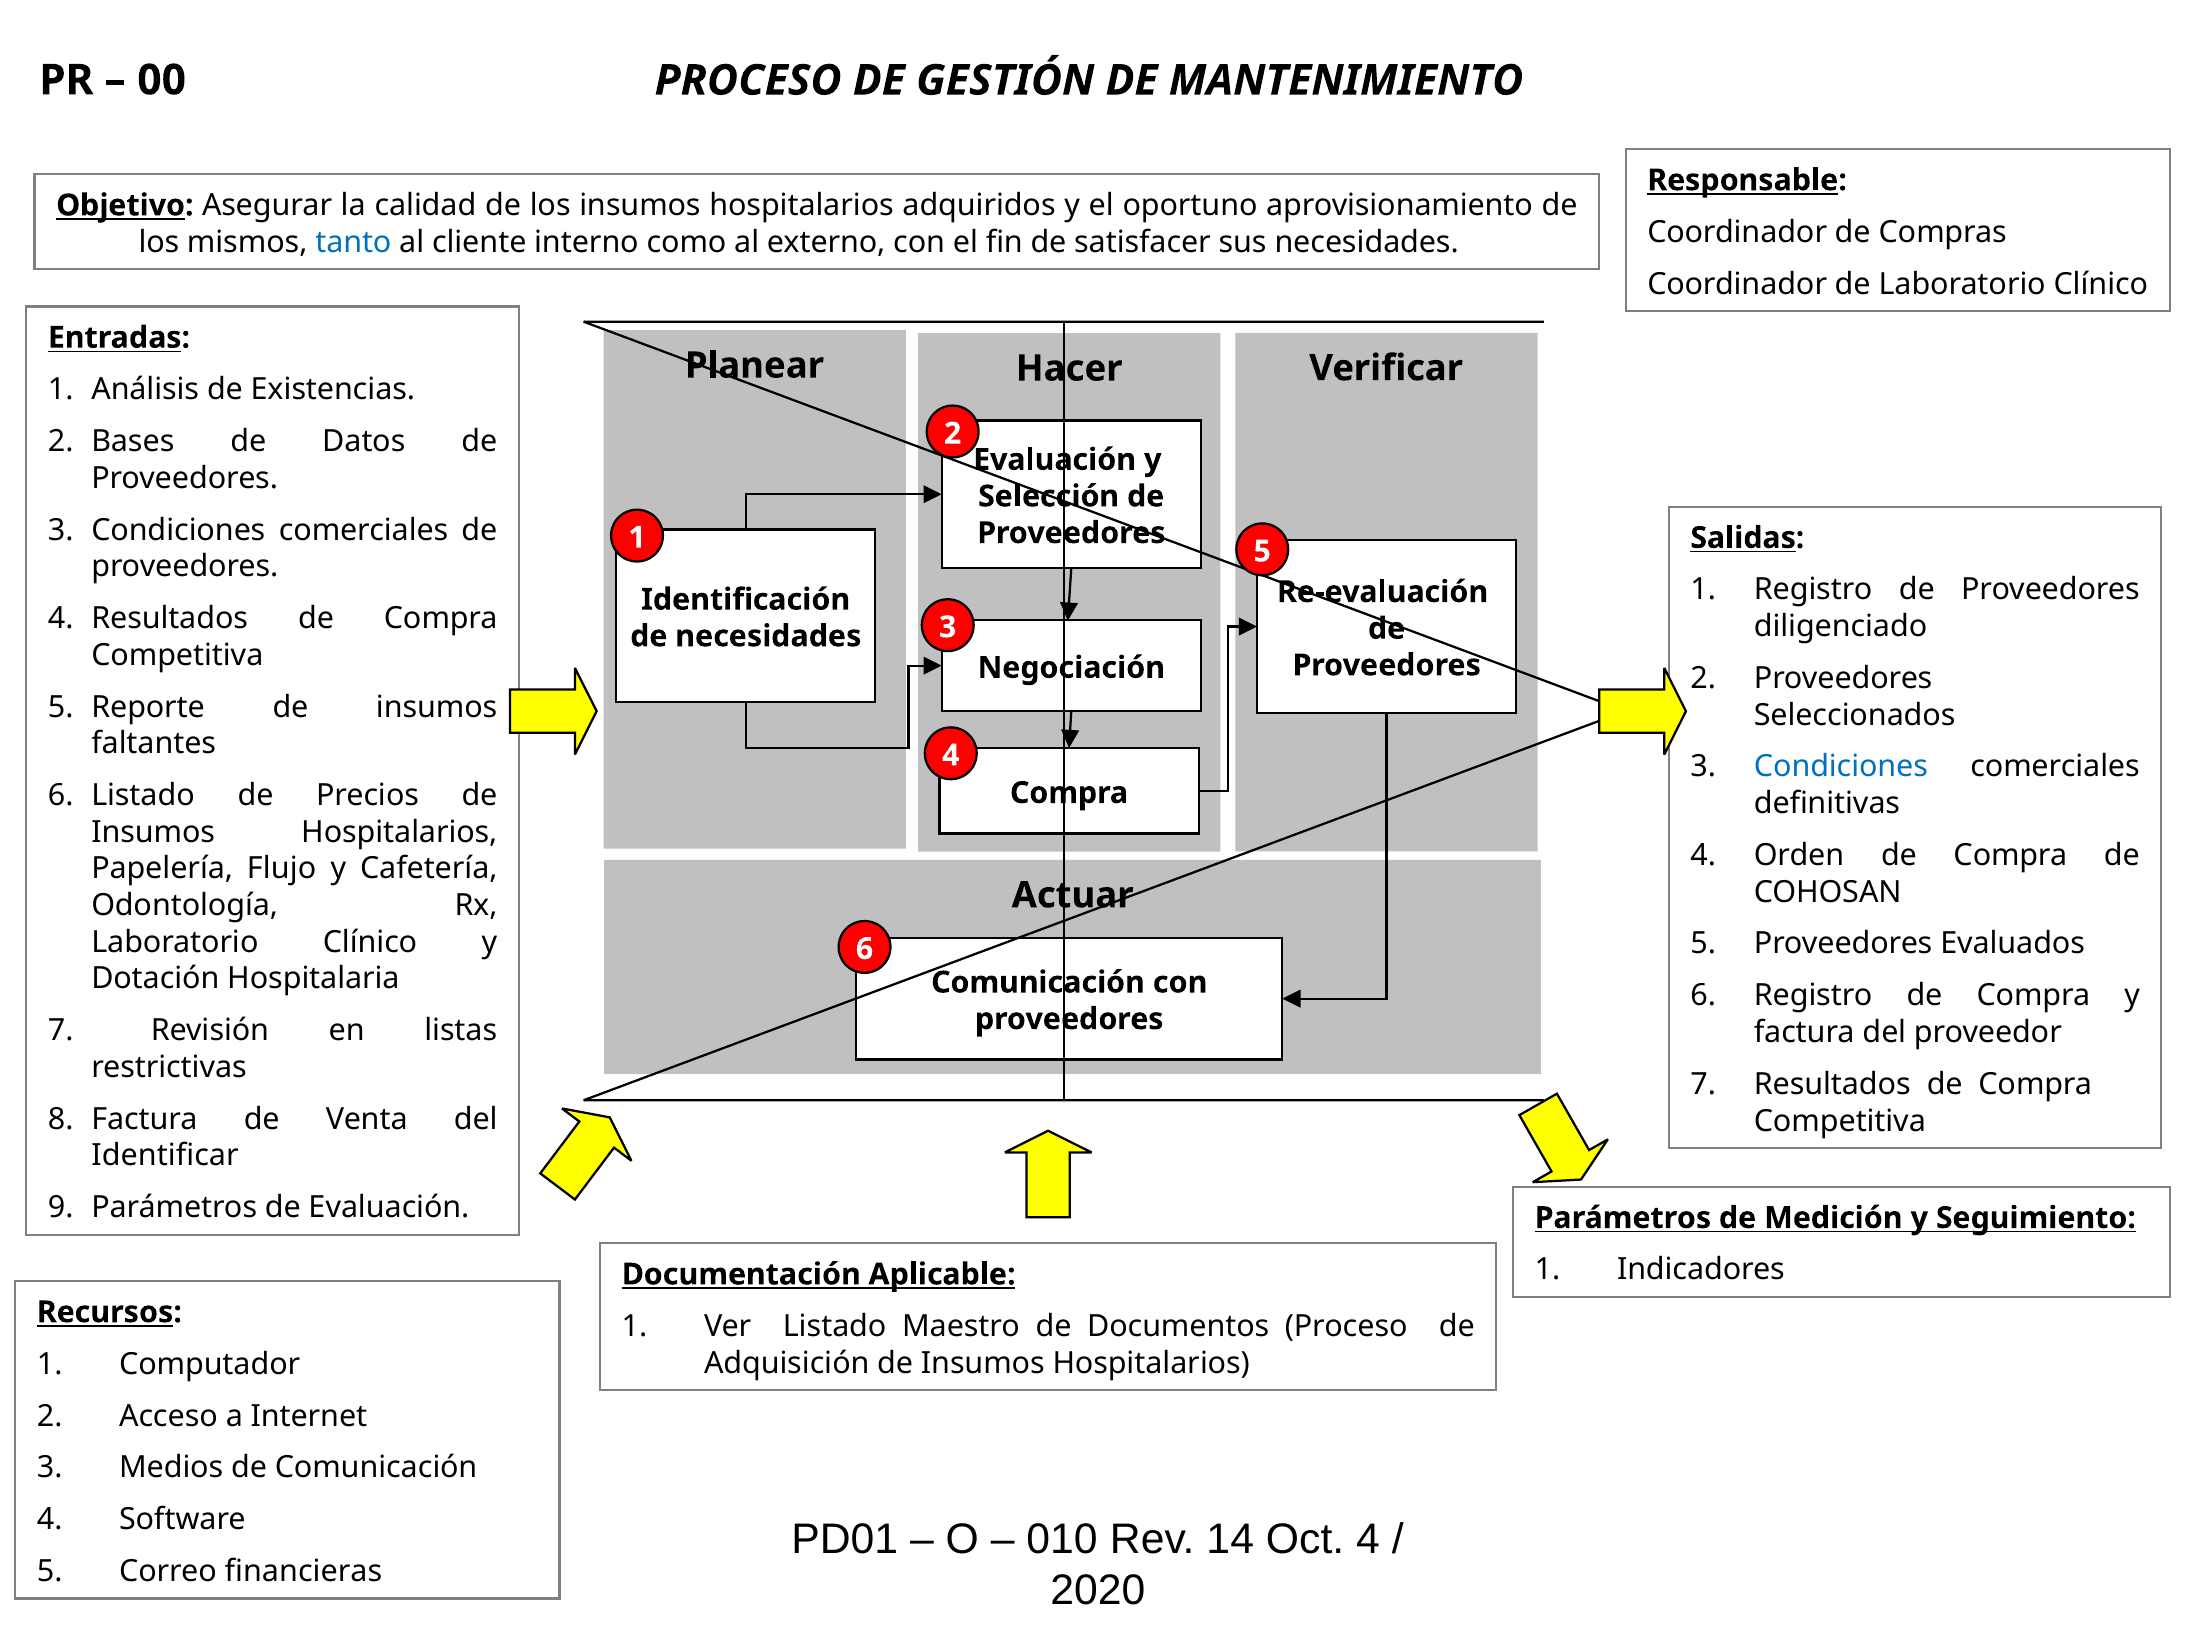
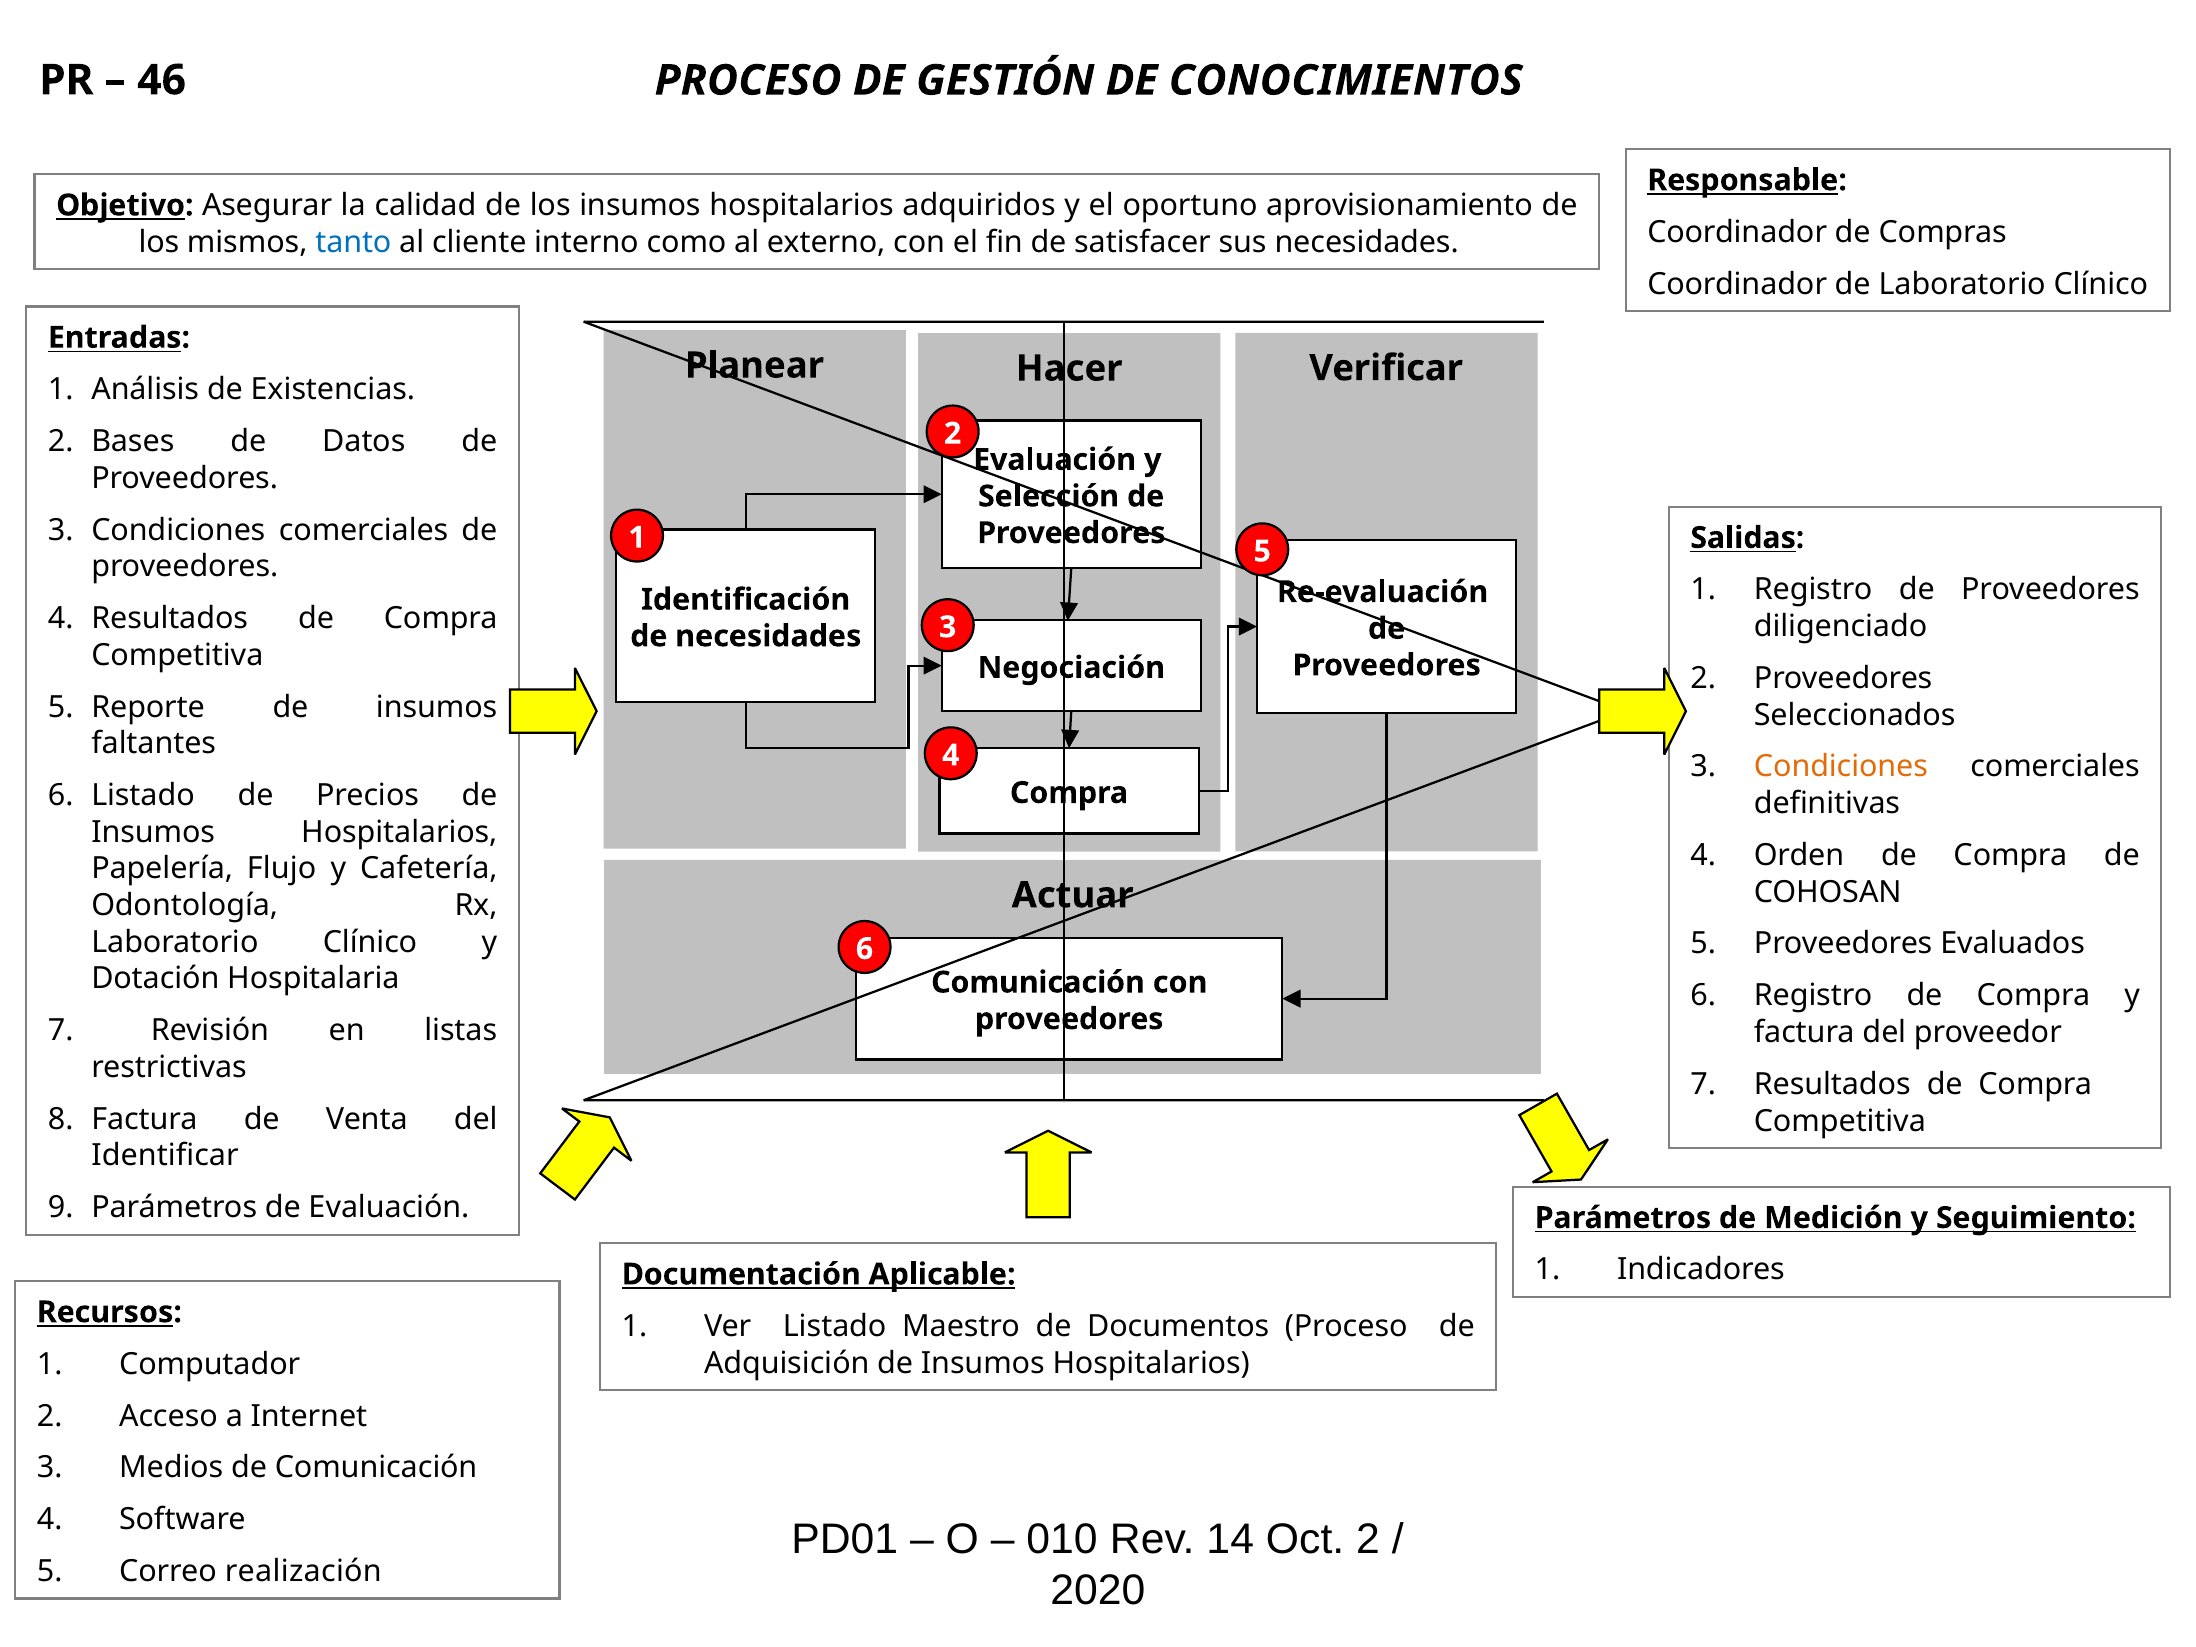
00: 00 -> 46
MANTENIMIENTO: MANTENIMIENTO -> CONOCIMIENTOS
Condiciones at (1841, 767) colour: blue -> orange
Oct 4: 4 -> 2
financieras: financieras -> realización
